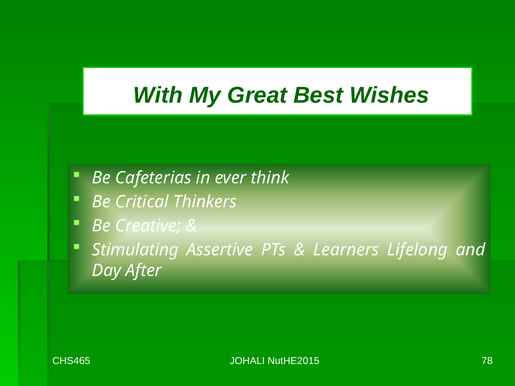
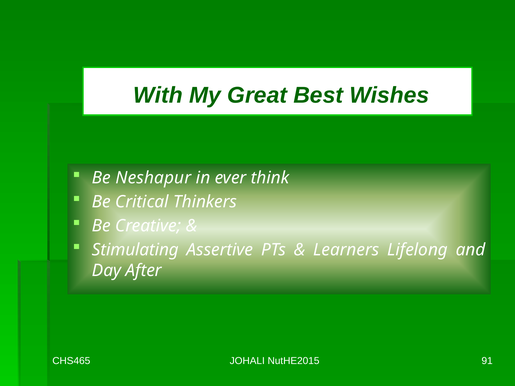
Cafeterias: Cafeterias -> Neshapur
78: 78 -> 91
